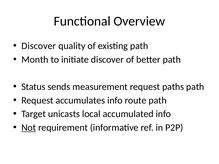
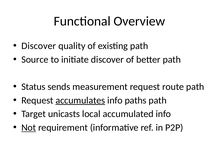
Month: Month -> Source
paths: paths -> route
accumulates underline: none -> present
route: route -> paths
